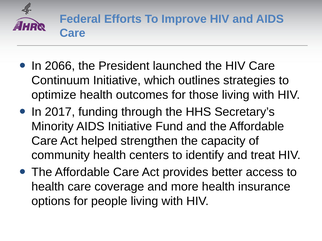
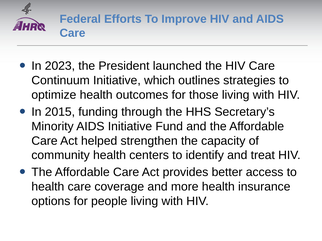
2066: 2066 -> 2023
2017: 2017 -> 2015
